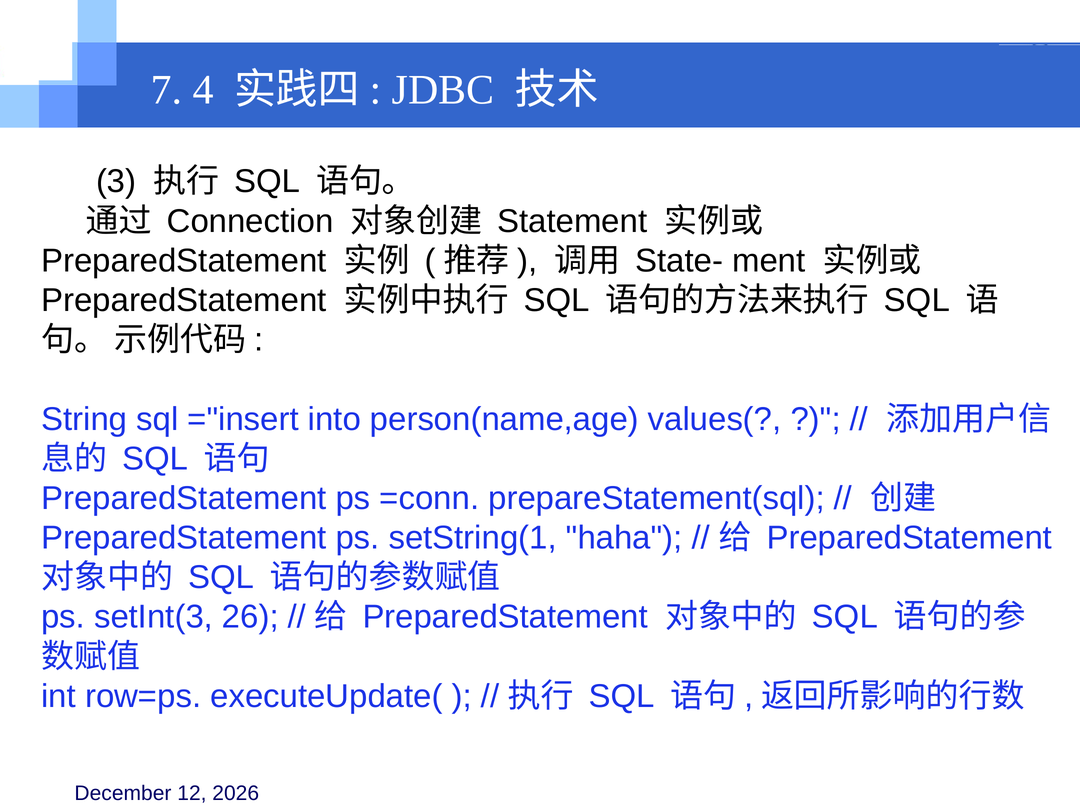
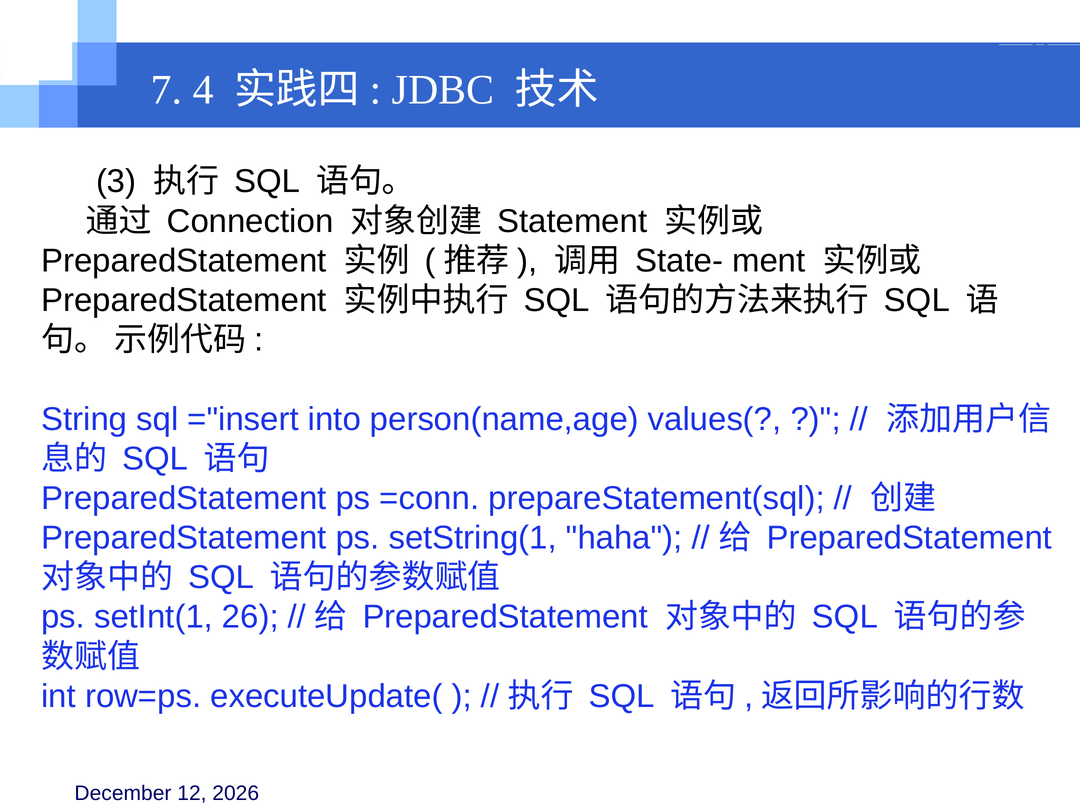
setInt(3: setInt(3 -> setInt(1
